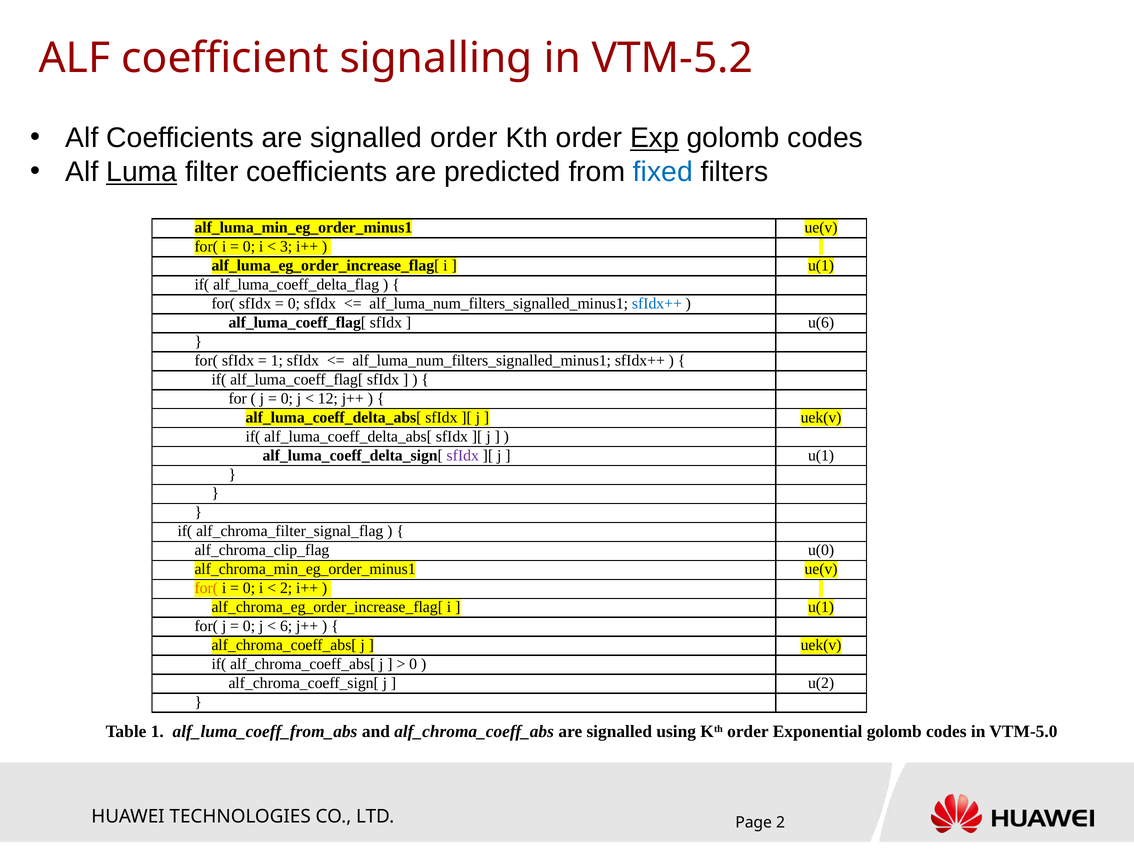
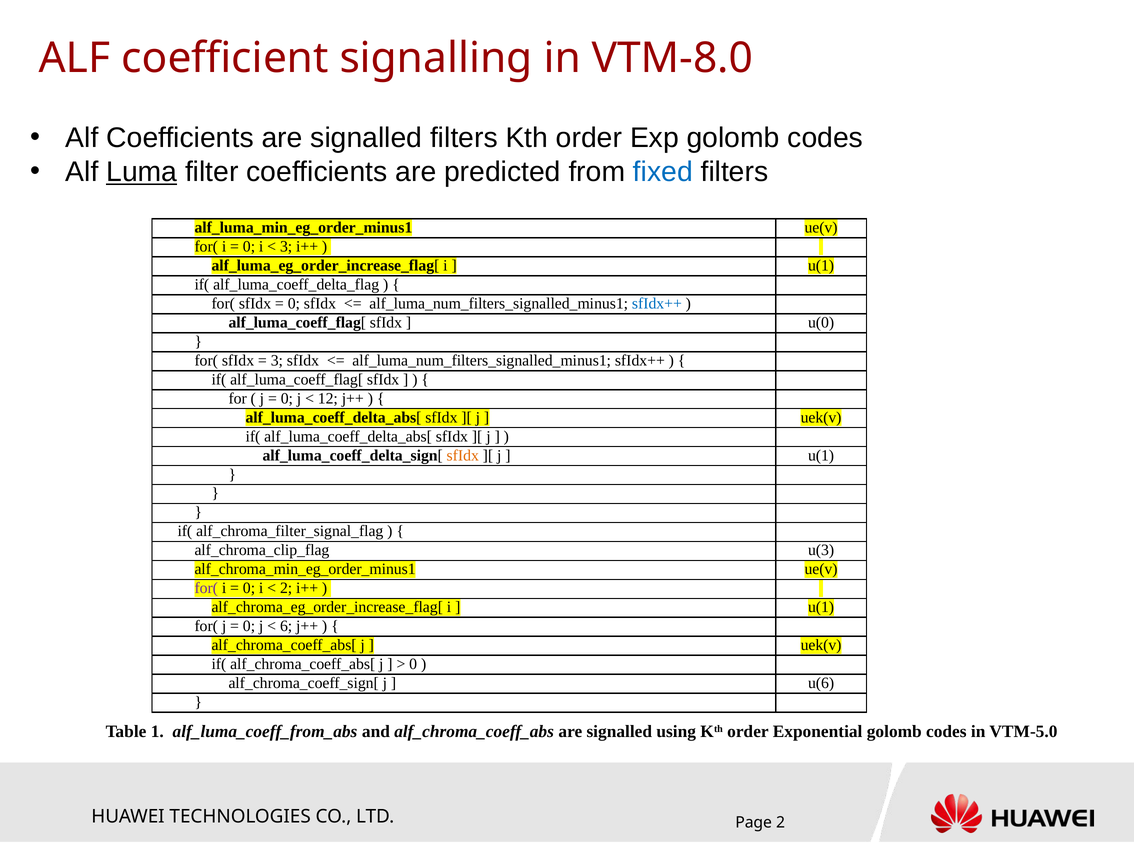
VTM-5.2: VTM-5.2 -> VTM-8.0
signalled order: order -> filters
Exp underline: present -> none
u(6: u(6 -> u(0
1 at (277, 360): 1 -> 3
sfIdx at (463, 455) colour: purple -> orange
u(0: u(0 -> u(3
for( at (206, 588) colour: orange -> purple
u(2: u(2 -> u(6
